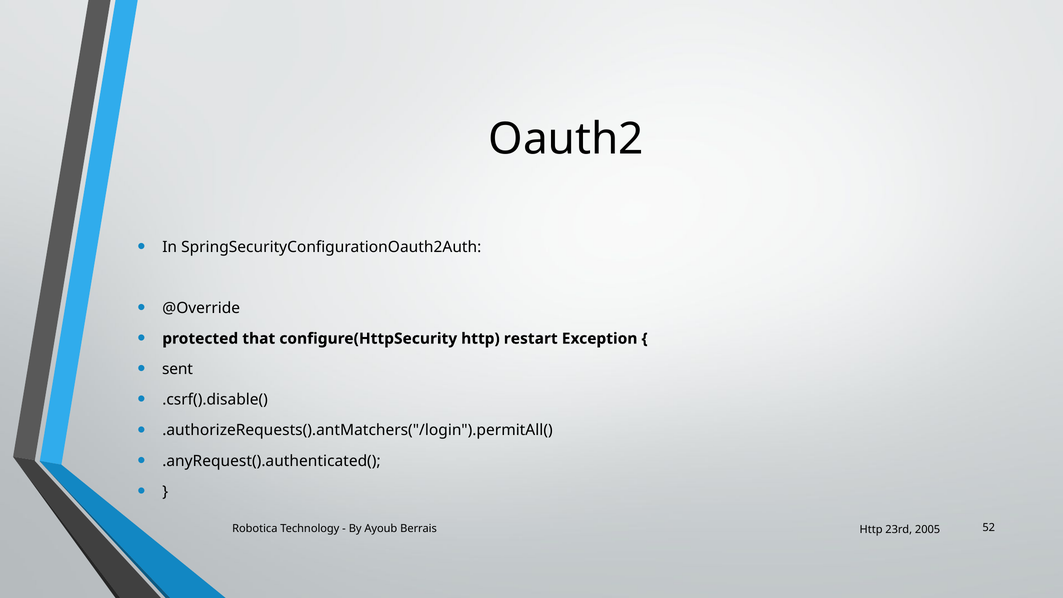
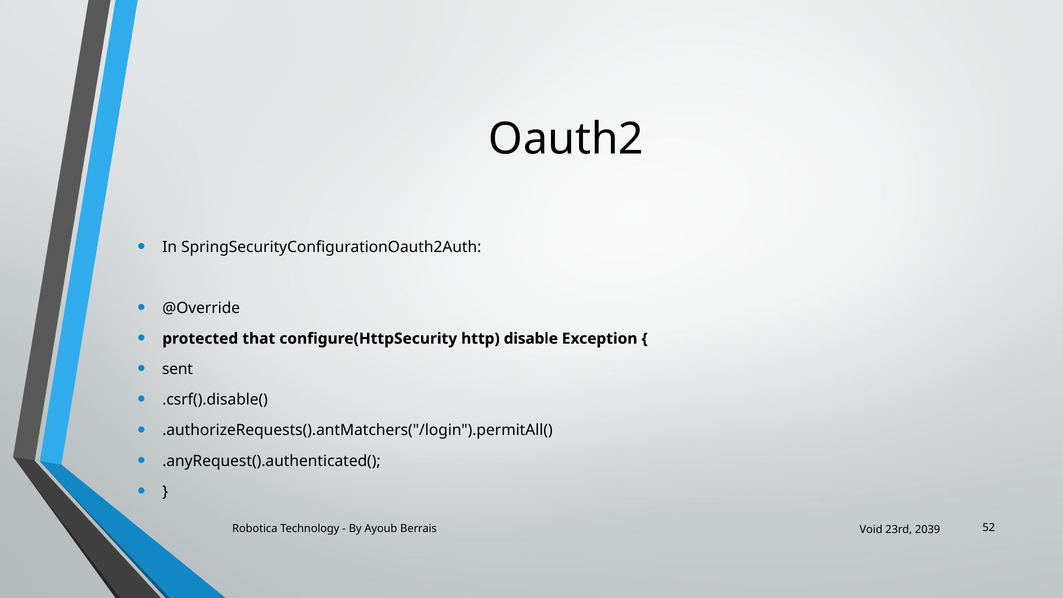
restart: restart -> disable
Http at (871, 530): Http -> Void
2005: 2005 -> 2039
